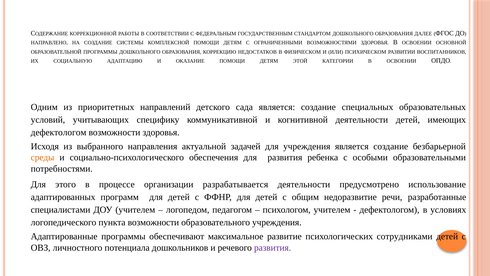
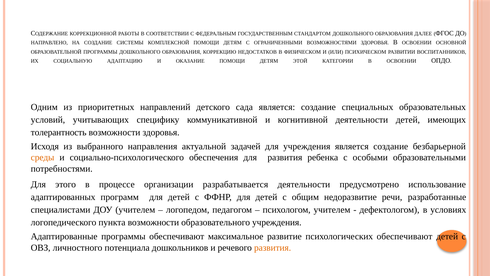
дефектологом at (59, 132): дефектологом -> толерантность
психологических сотрудниками: сотрудниками -> обеспечивают
развития at (273, 247) colour: purple -> orange
